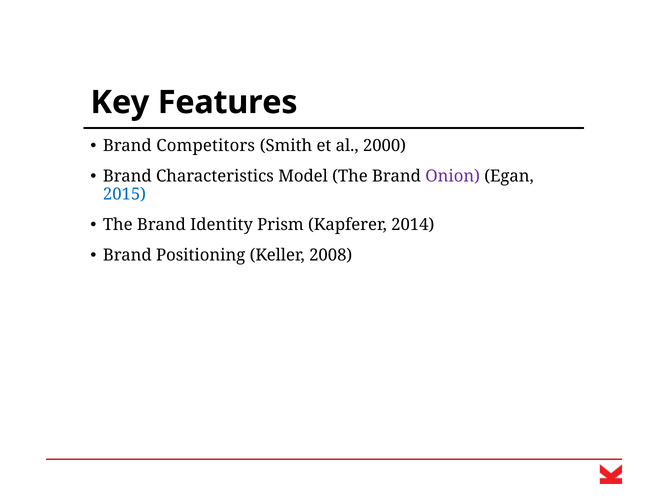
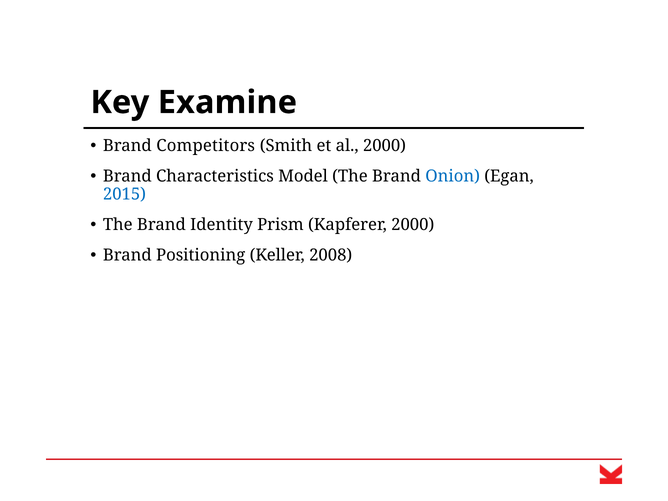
Features: Features -> Examine
Onion colour: purple -> blue
Kapferer 2014: 2014 -> 2000
